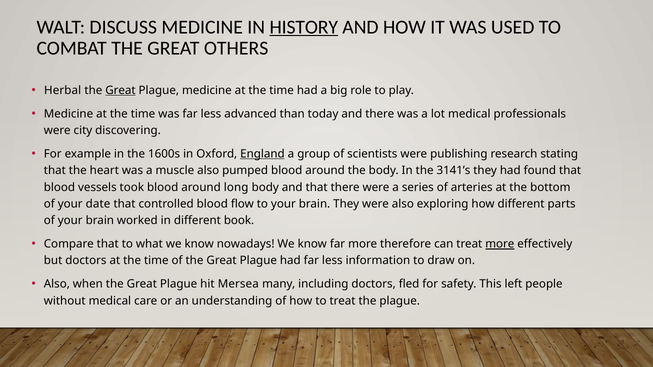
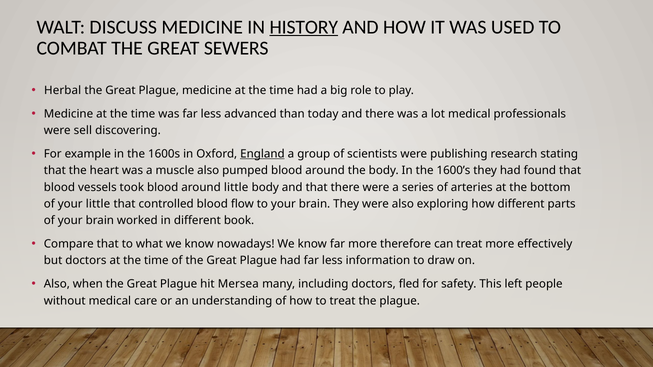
OTHERS: OTHERS -> SEWERS
Great at (120, 90) underline: present -> none
city: city -> sell
3141’s: 3141’s -> 1600’s
around long: long -> little
your date: date -> little
more at (500, 244) underline: present -> none
